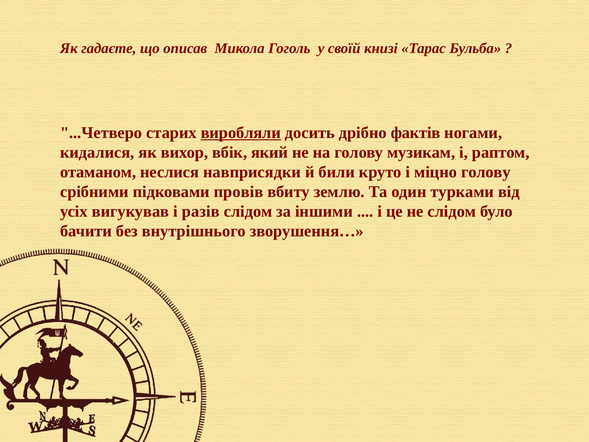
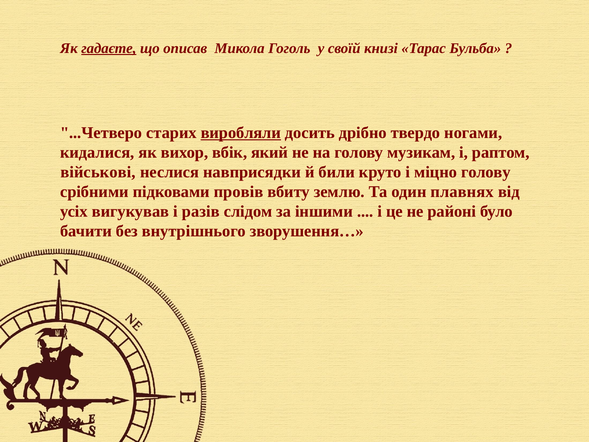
гадаєте underline: none -> present
фактів: фактів -> твердо
отаманом: отаманом -> військові
турками: турками -> плавнях
не слідом: слідом -> районі
